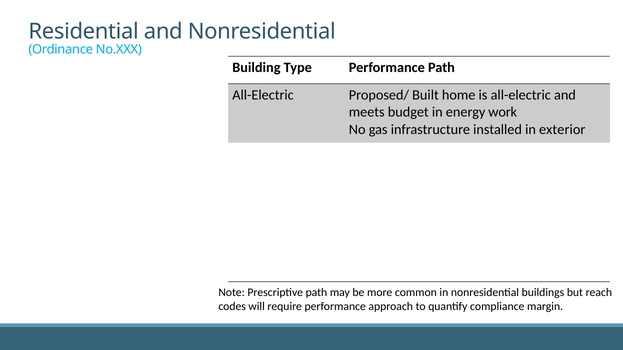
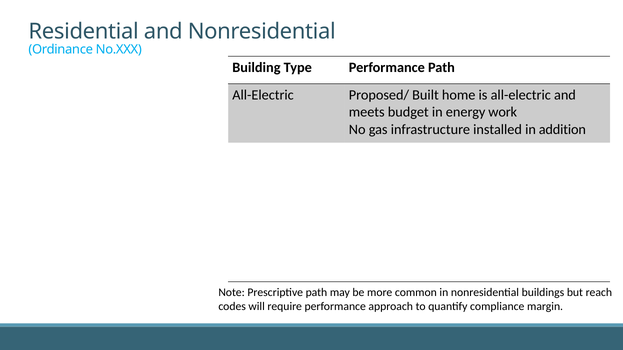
exterior: exterior -> addition
